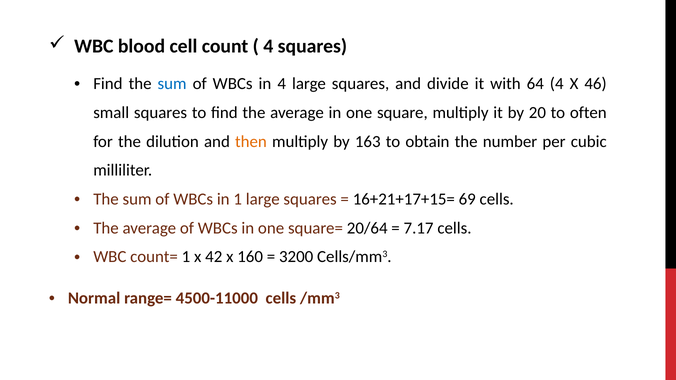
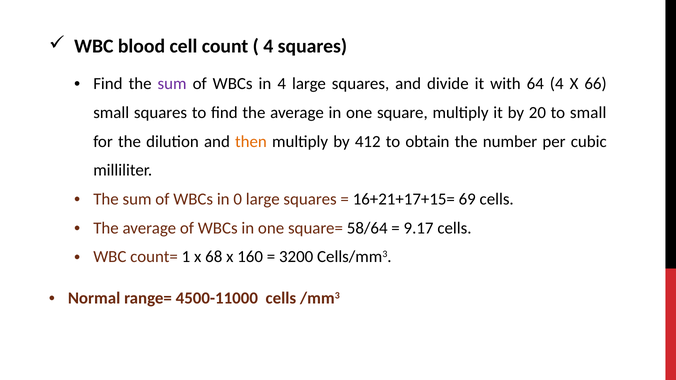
sum at (172, 84) colour: blue -> purple
46: 46 -> 66
to often: often -> small
163: 163 -> 412
in 1: 1 -> 0
20/64: 20/64 -> 58/64
7.17: 7.17 -> 9.17
42: 42 -> 68
